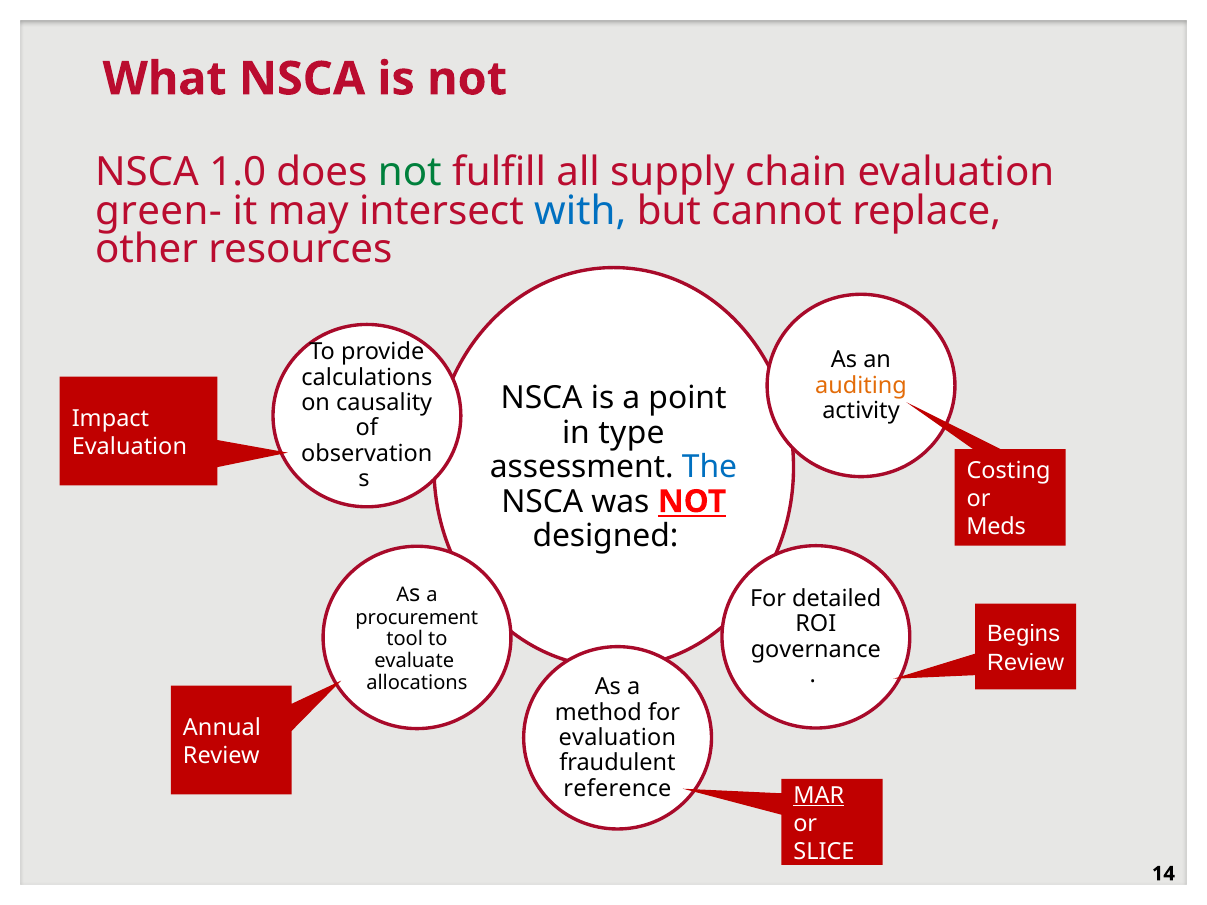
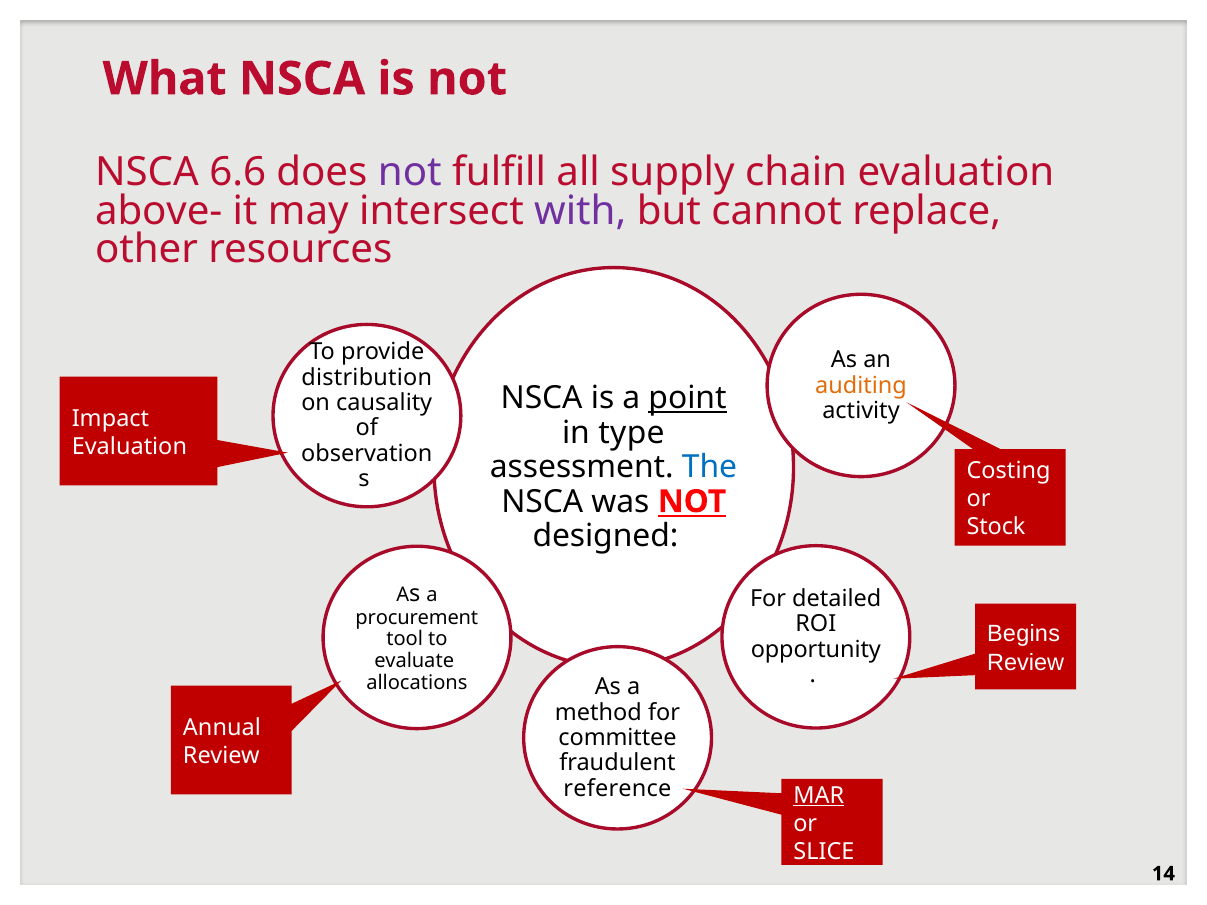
1.0: 1.0 -> 6.6
not at (410, 172) colour: green -> purple
green-: green- -> above-
with colour: blue -> purple
calculations: calculations -> distribution
point underline: none -> present
Meds: Meds -> Stock
governance: governance -> opportunity
evaluation at (617, 738): evaluation -> committee
